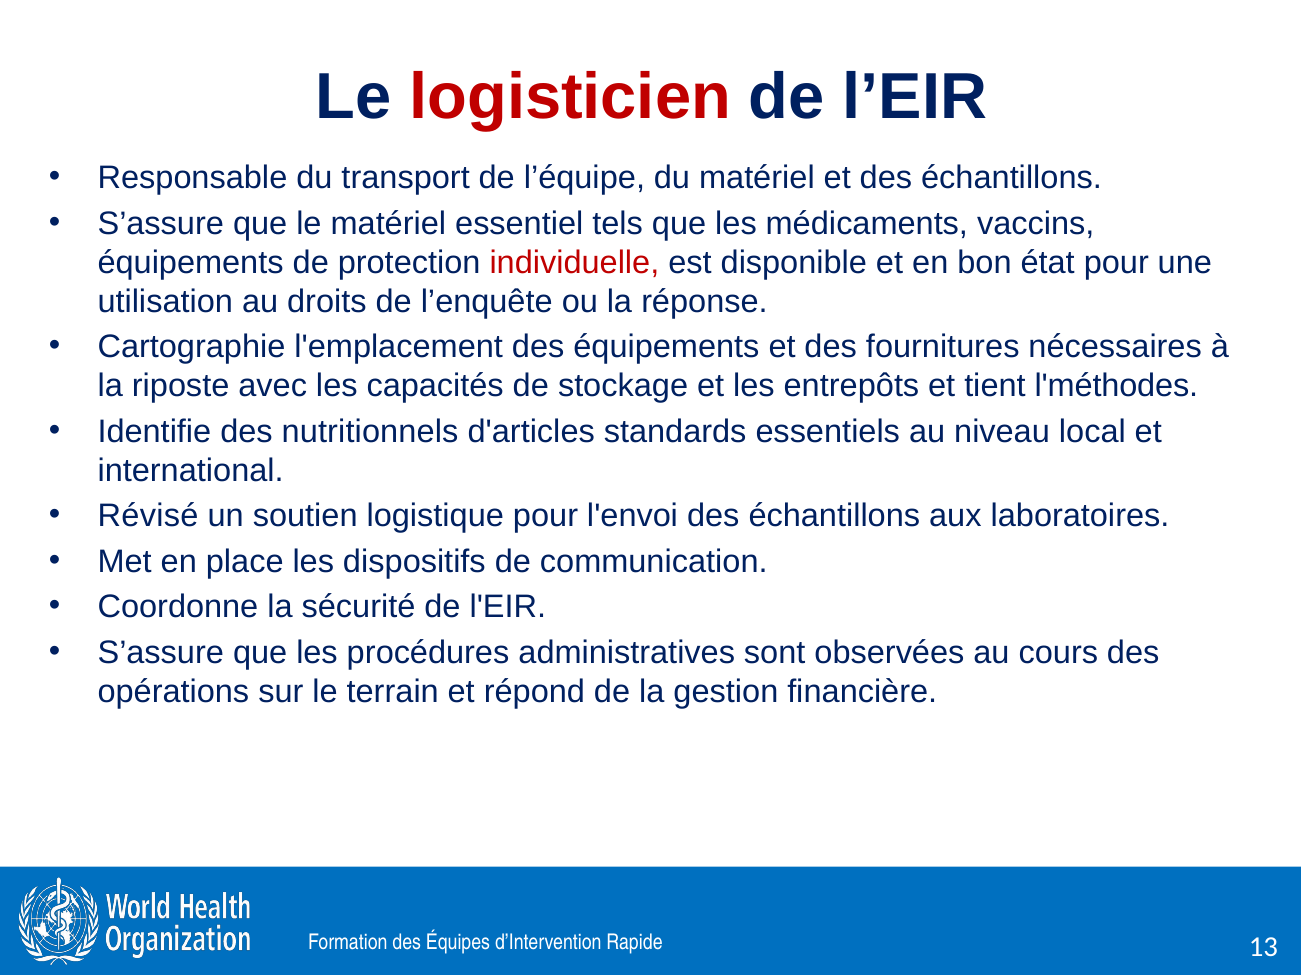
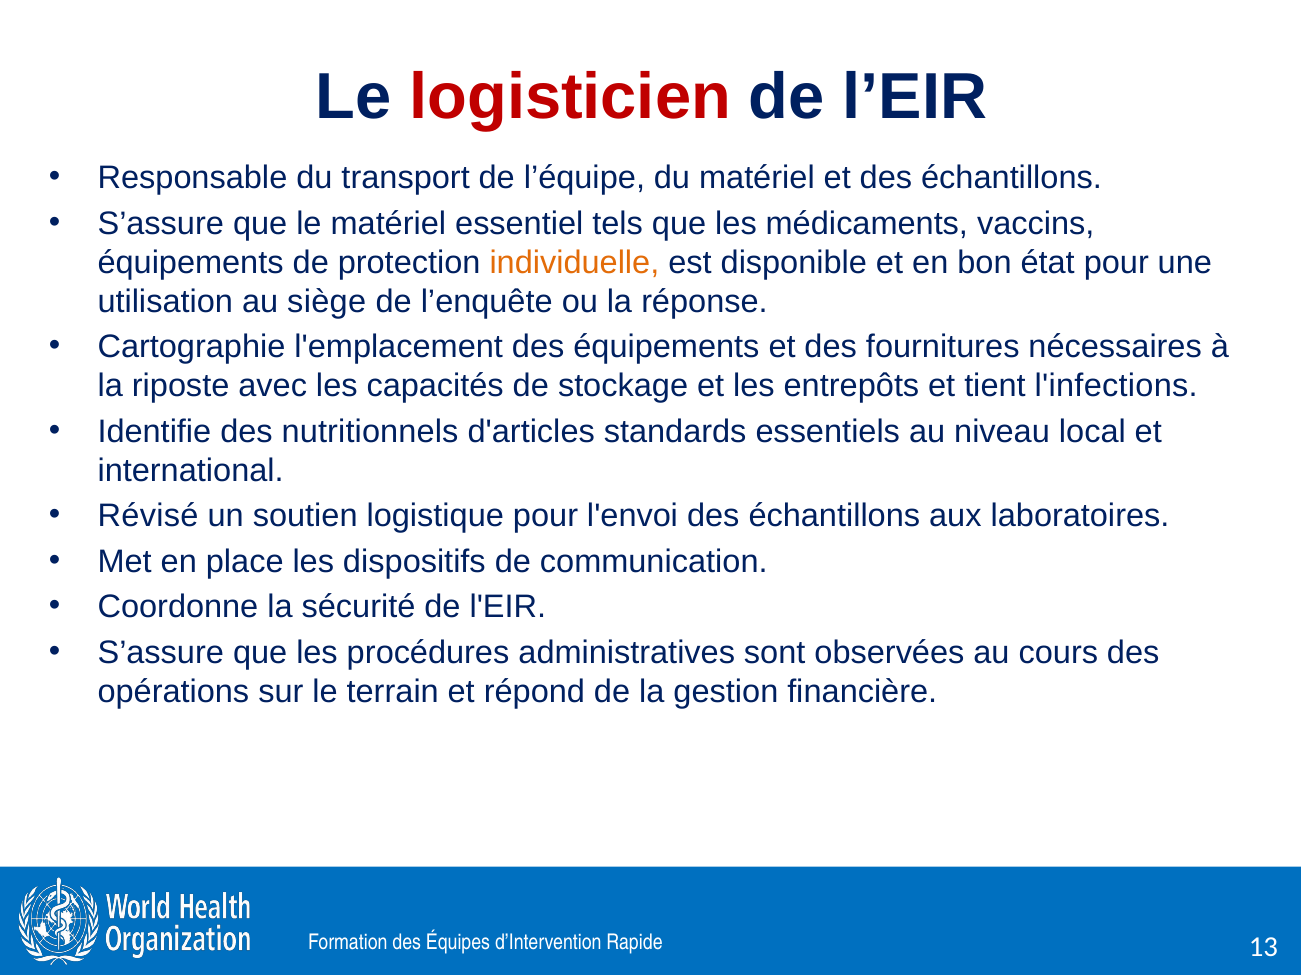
individuelle colour: red -> orange
droits: droits -> siège
l'méthodes: l'méthodes -> l'infections
